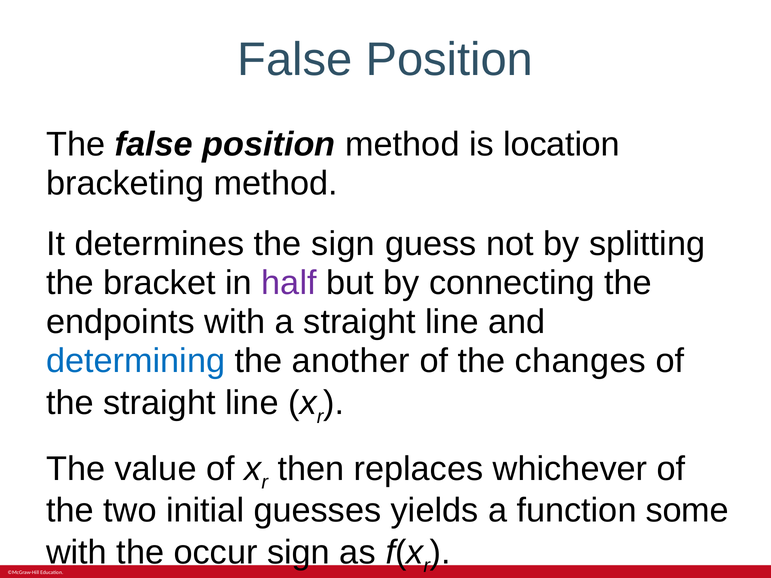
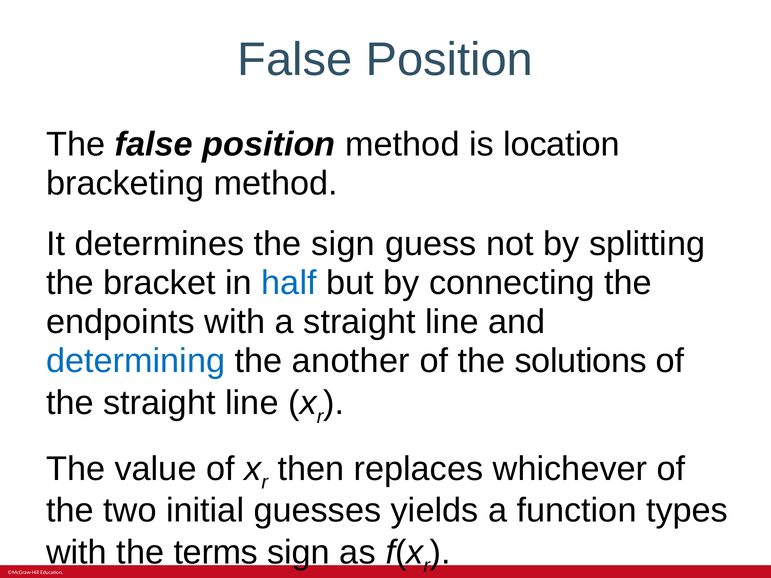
half colour: purple -> blue
changes: changes -> solutions
some: some -> types
occur: occur -> terms
